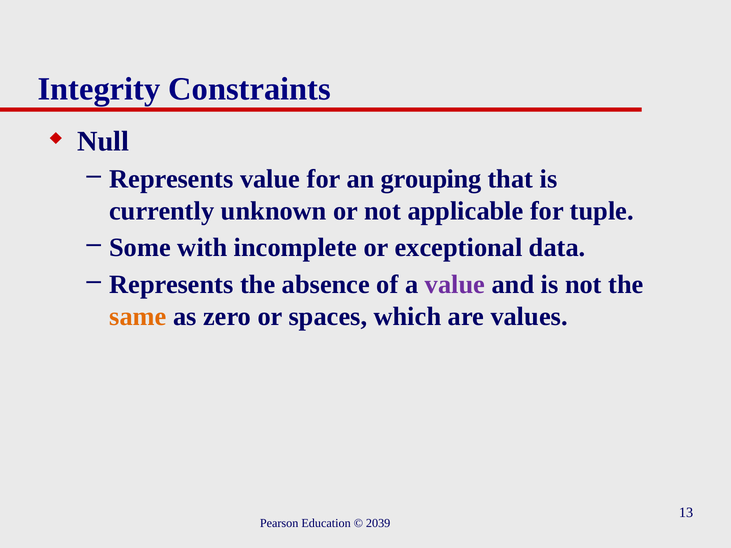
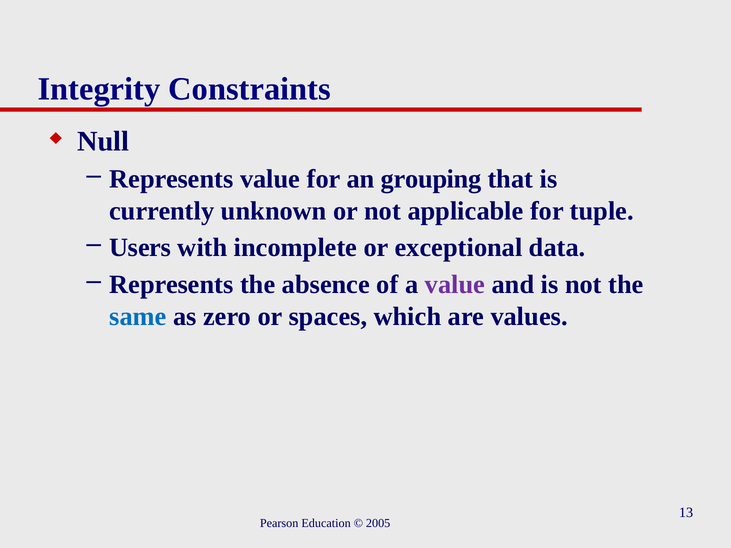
Some: Some -> Users
same colour: orange -> blue
2039: 2039 -> 2005
